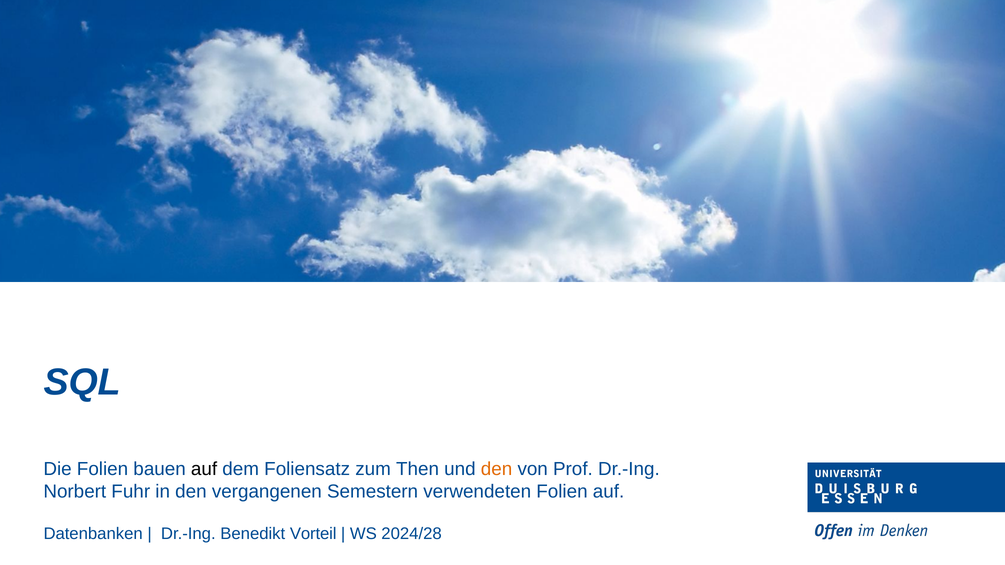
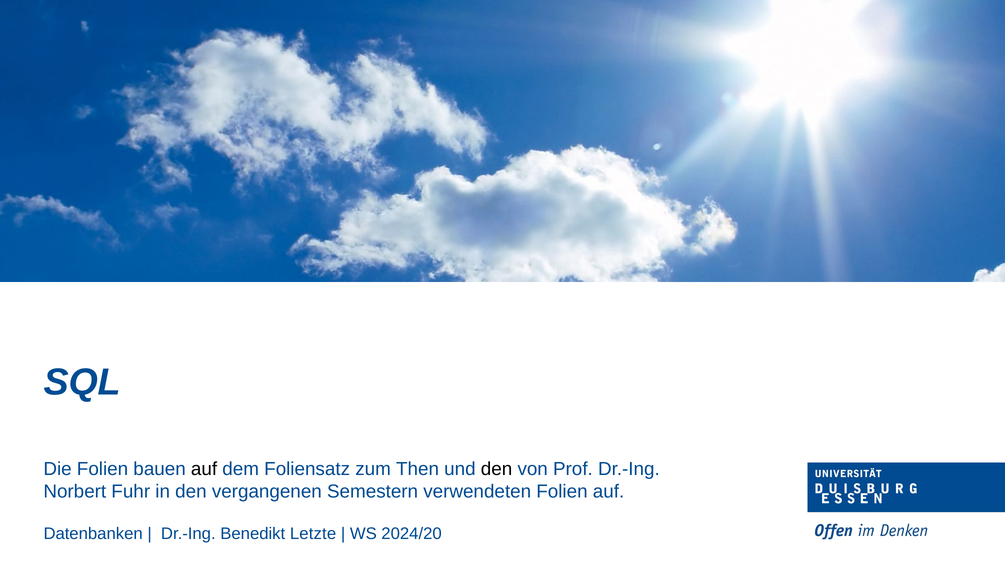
den at (497, 469) colour: orange -> black
Vorteil: Vorteil -> Letzte
2024/28: 2024/28 -> 2024/20
